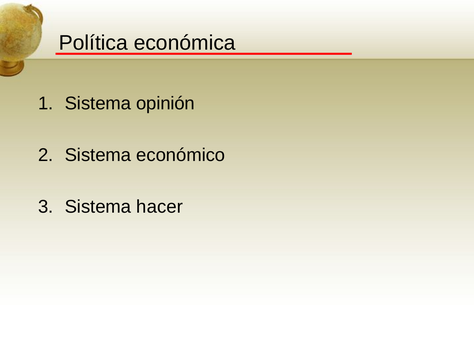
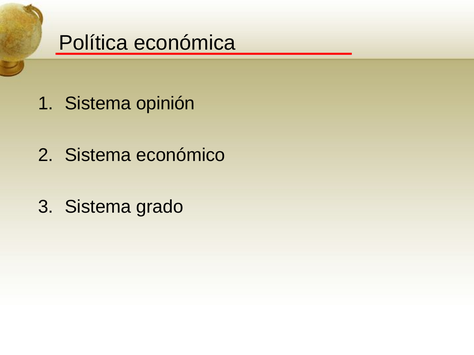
hacer: hacer -> grado
